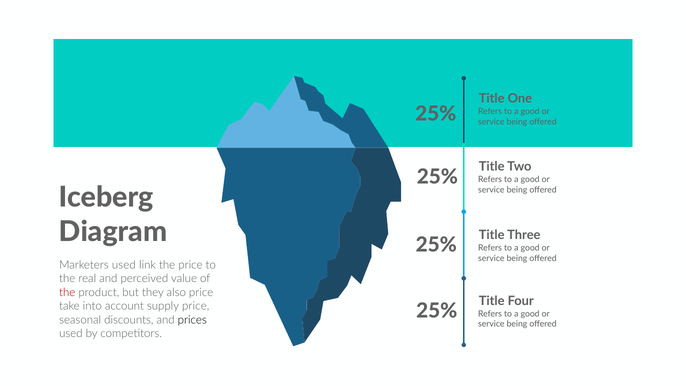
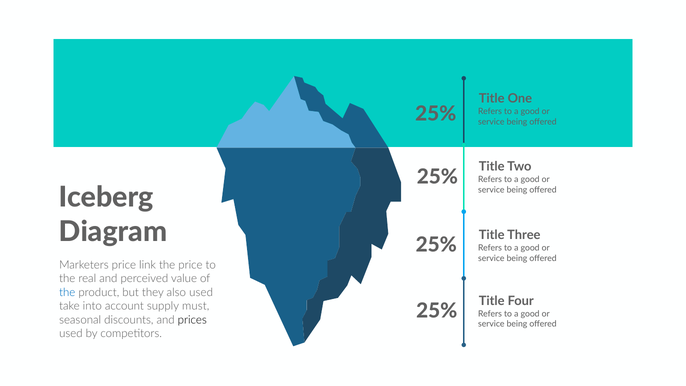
Marketers used: used -> price
the at (67, 292) colour: red -> blue
also price: price -> used
supply price: price -> must
